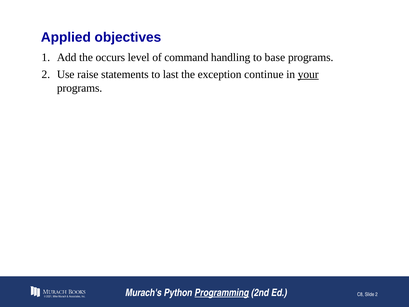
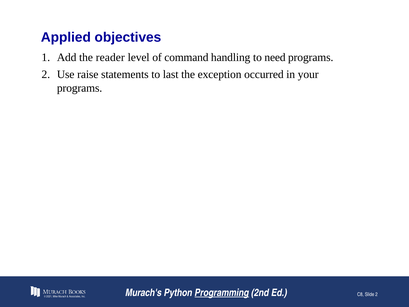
occurs: occurs -> reader
base: base -> need
continue: continue -> occurred
your underline: present -> none
